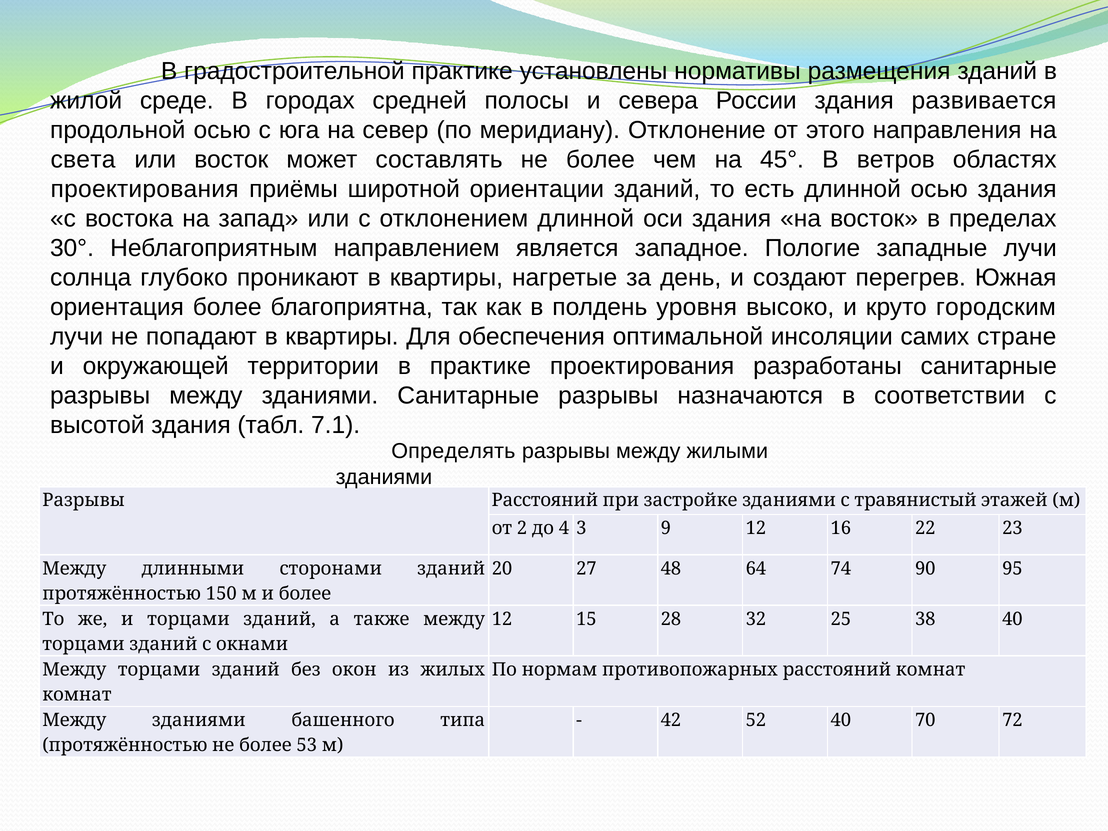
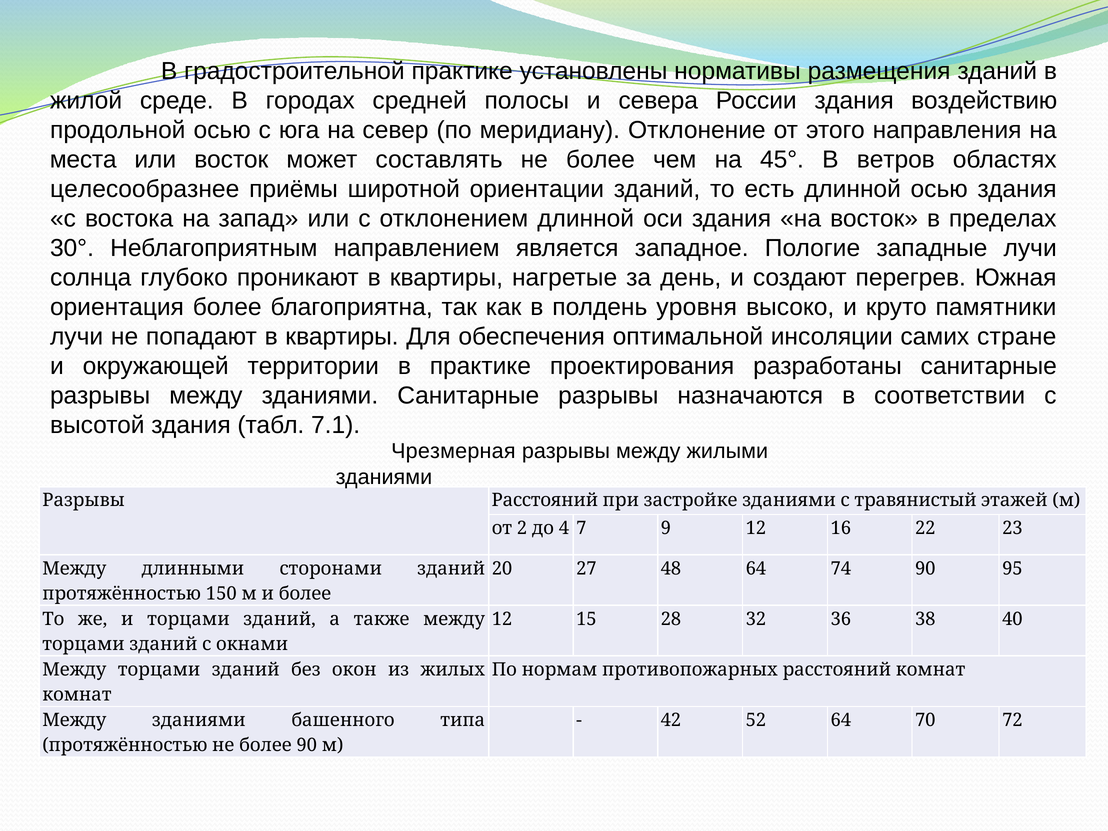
развивается: развивается -> воздействию
света: света -> места
проектирования at (145, 189): проектирования -> целесообразнее
городским: городским -> памятники
Определять: Определять -> Чрезмерная
3: 3 -> 7
25: 25 -> 36
52 40: 40 -> 64
более 53: 53 -> 90
